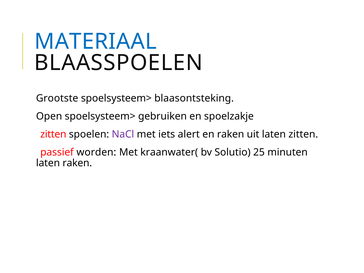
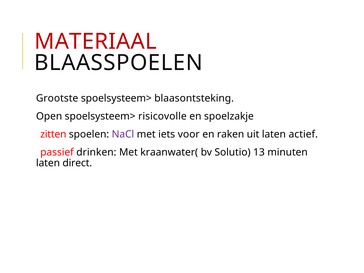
MATERIAAL colour: blue -> red
gebruiken: gebruiken -> risicovolle
alert: alert -> voor
laten zitten: zitten -> actief
worden: worden -> drinken
25: 25 -> 13
laten raken: raken -> direct
